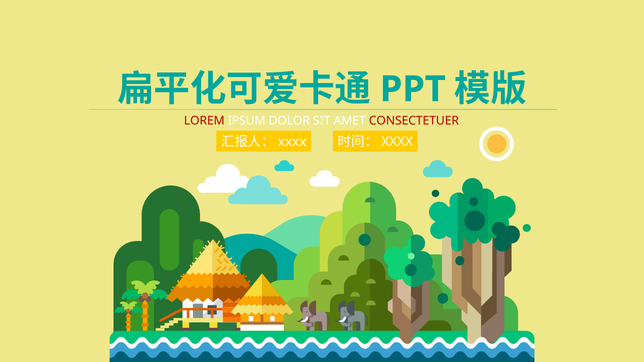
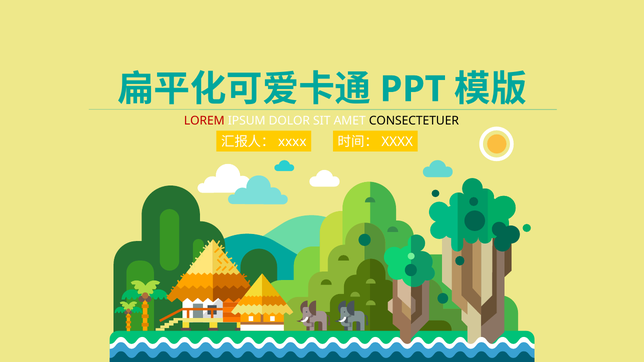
CONSECTETUER colour: red -> black
